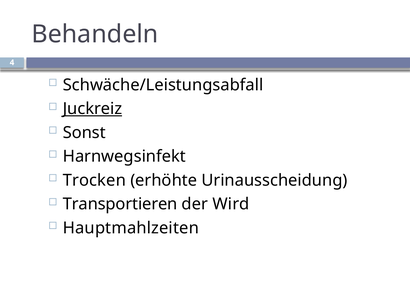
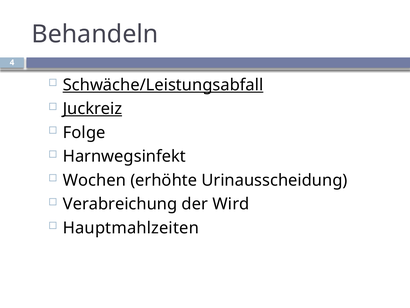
Schwäche/Leistungsabfall underline: none -> present
Sonst: Sonst -> Folge
Trocken: Trocken -> Wochen
Transportieren: Transportieren -> Verabreichung
